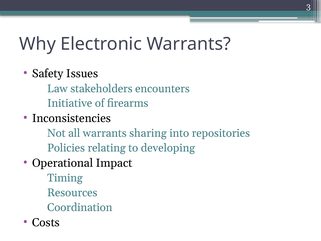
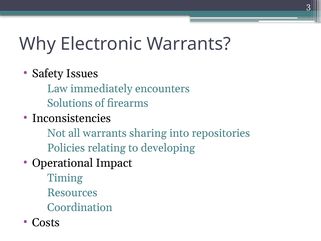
stakeholders: stakeholders -> immediately
Initiative: Initiative -> Solutions
